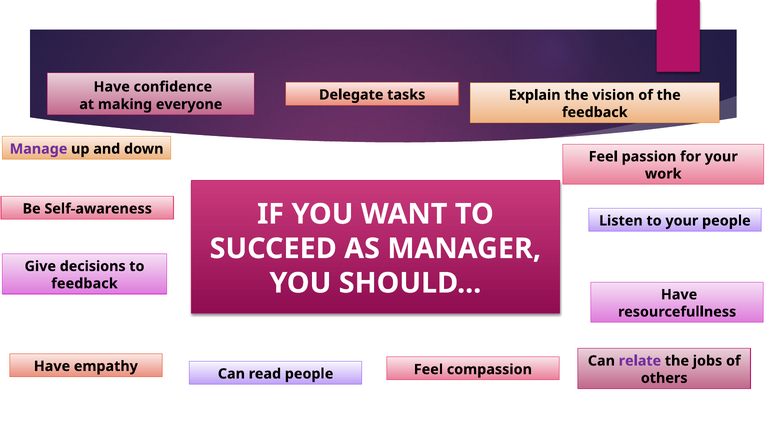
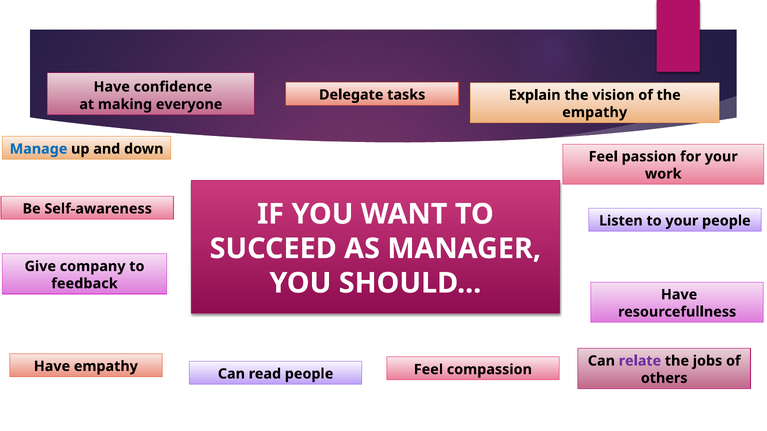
feedback at (595, 112): feedback -> empathy
Manage colour: purple -> blue
decisions: decisions -> company
